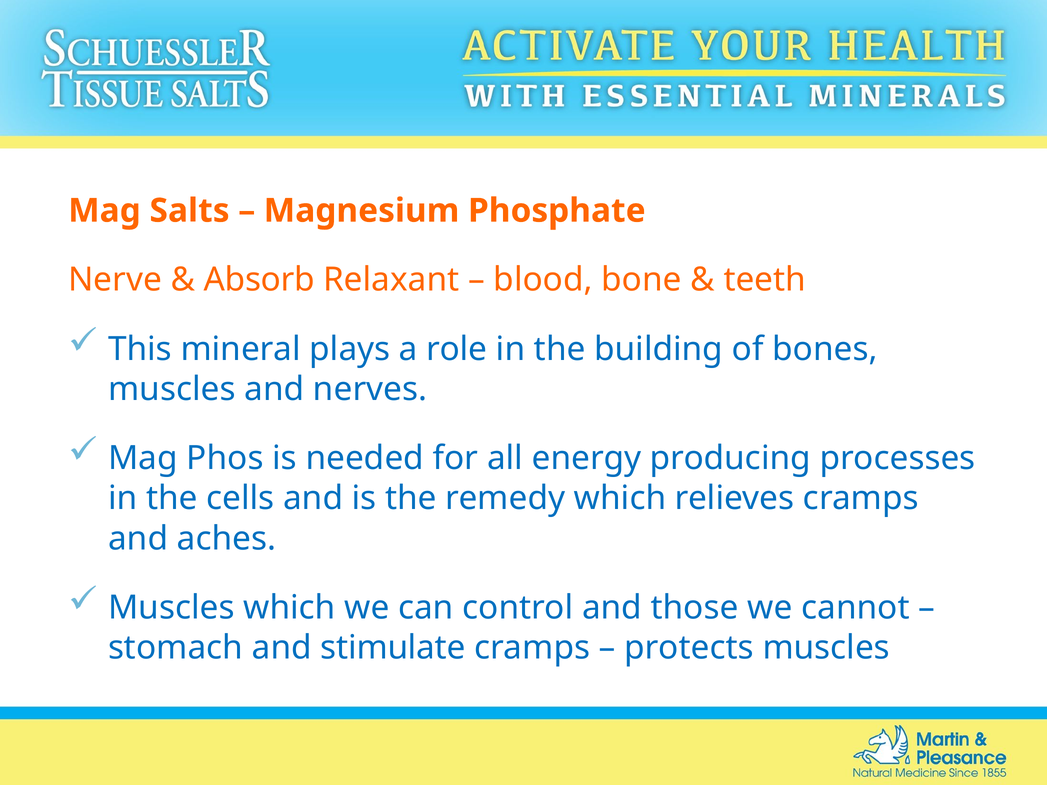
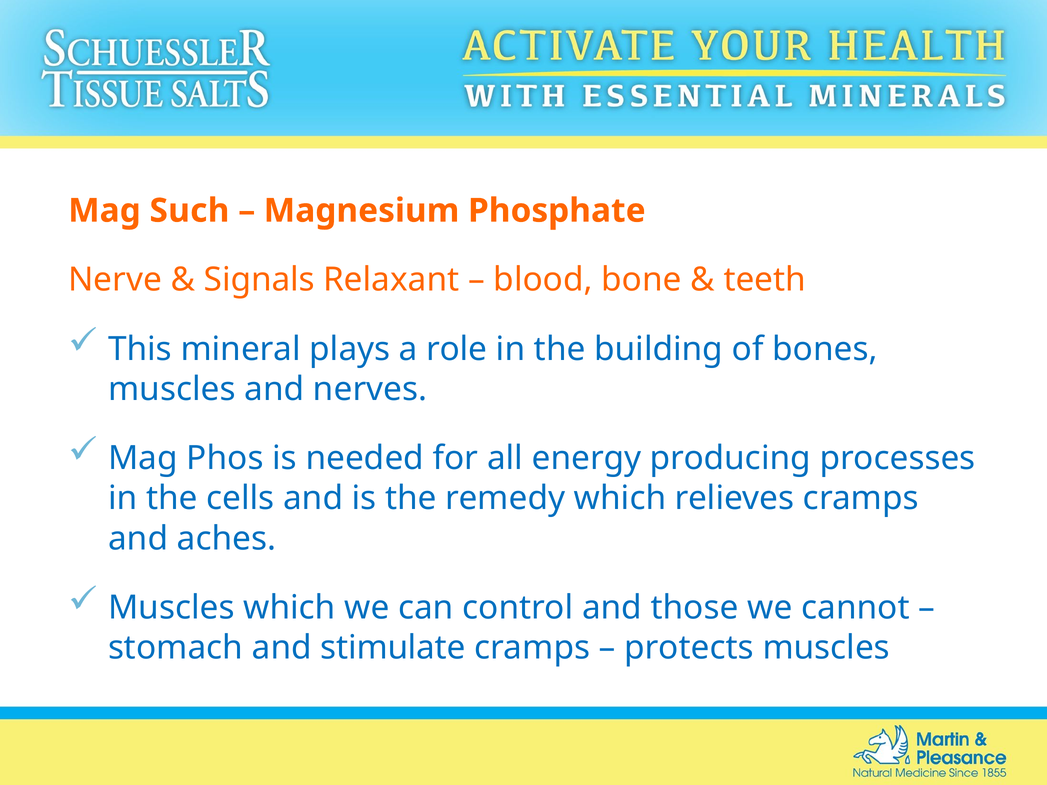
Salts: Salts -> Such
Absorb: Absorb -> Signals
